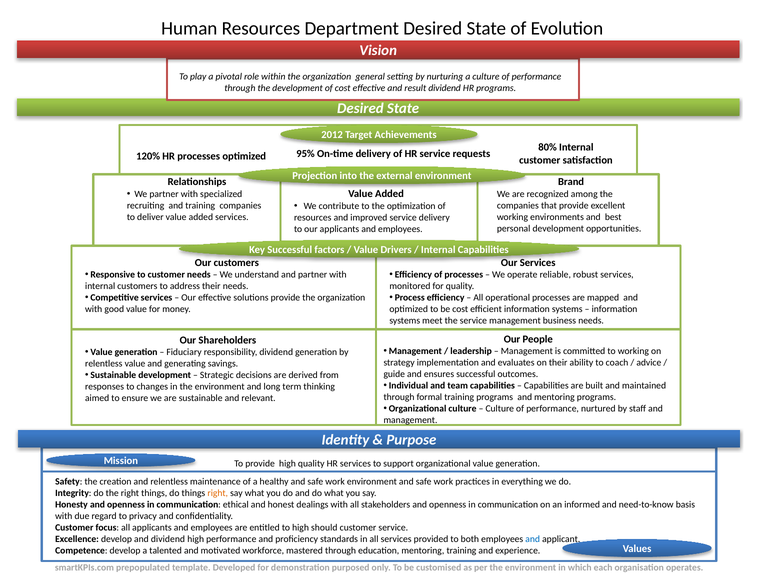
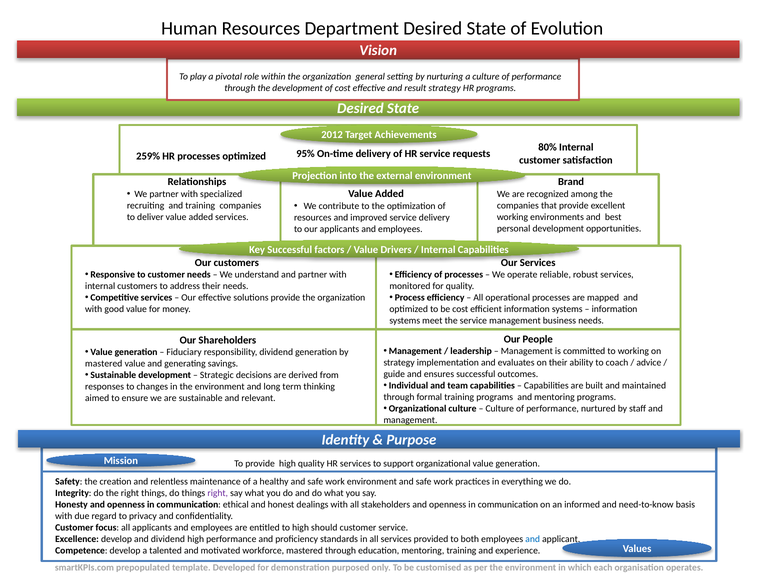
result dividend: dividend -> strategy
120%: 120% -> 259%
relentless at (104, 364): relentless -> mastered
right at (218, 493) colour: orange -> purple
